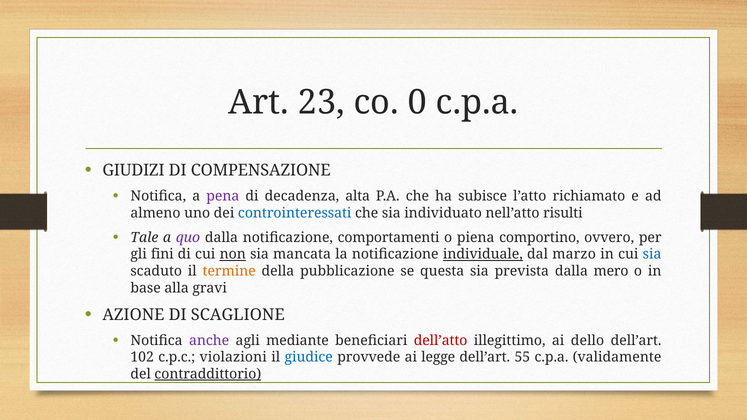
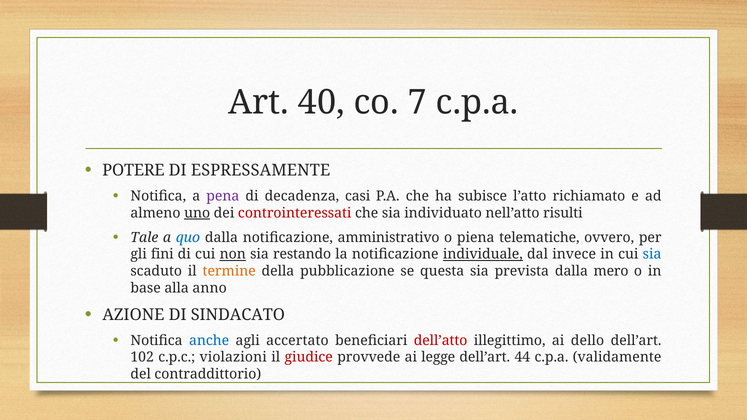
23: 23 -> 40
0: 0 -> 7
GIUDIZI: GIUDIZI -> POTERE
COMPENSAZIONE: COMPENSAZIONE -> ESPRESSAMENTE
alta: alta -> casi
uno underline: none -> present
controinteressati colour: blue -> red
quo colour: purple -> blue
comportamenti: comportamenti -> amministrativo
comportino: comportino -> telematiche
mancata: mancata -> restando
marzo: marzo -> invece
gravi: gravi -> anno
SCAGLIONE: SCAGLIONE -> SINDACATO
anche colour: purple -> blue
mediante: mediante -> accertato
giudice colour: blue -> red
55: 55 -> 44
contraddittorio underline: present -> none
